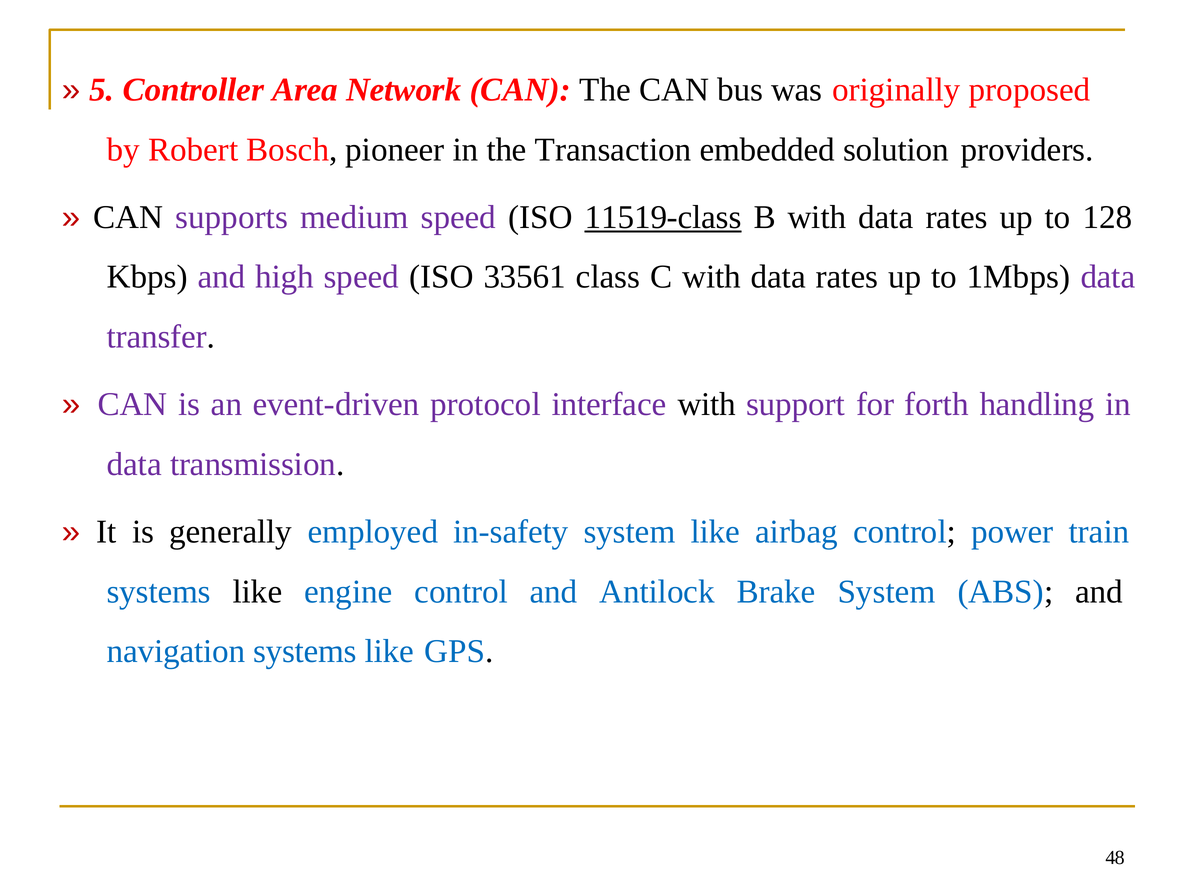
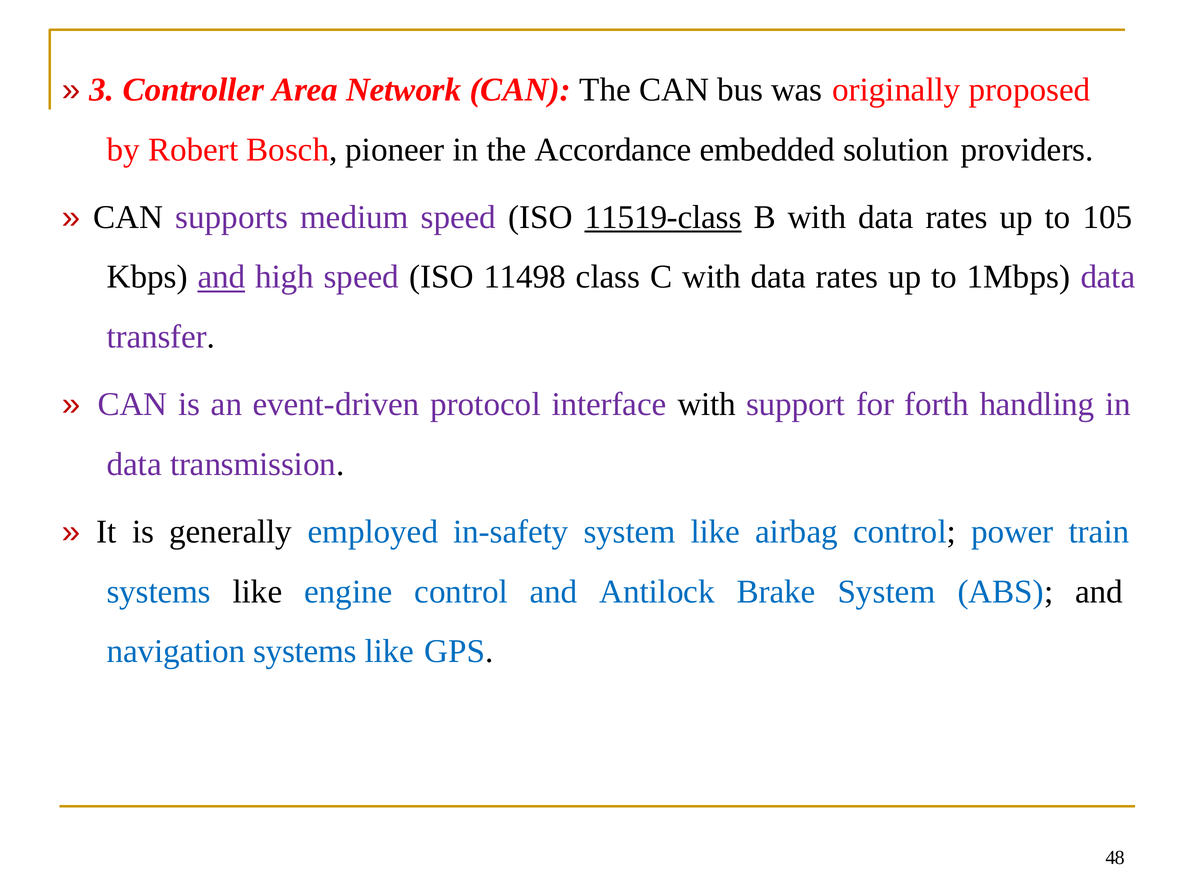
5: 5 -> 3
Transaction: Transaction -> Accordance
128: 128 -> 105
and at (222, 277) underline: none -> present
33561: 33561 -> 11498
